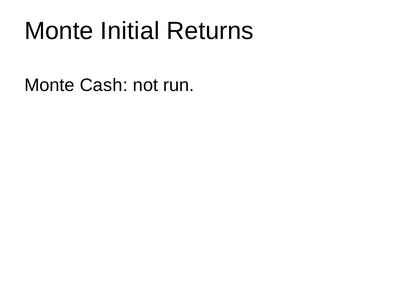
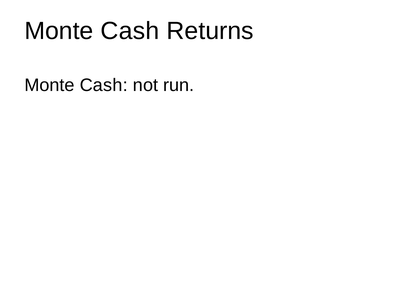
Initial at (130, 31): Initial -> Cash
